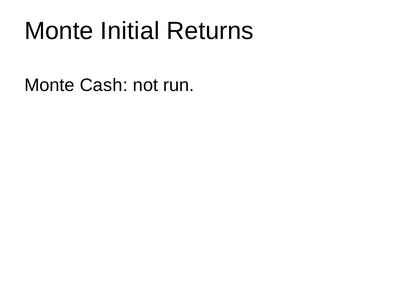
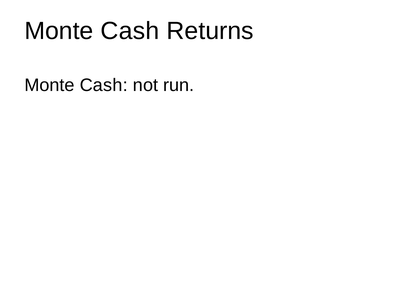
Initial at (130, 31): Initial -> Cash
